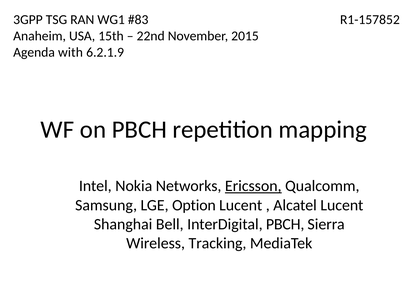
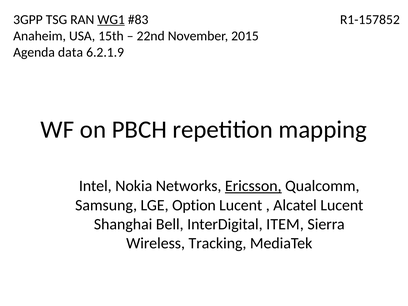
WG1 underline: none -> present
with: with -> data
InterDigital PBCH: PBCH -> ITEM
